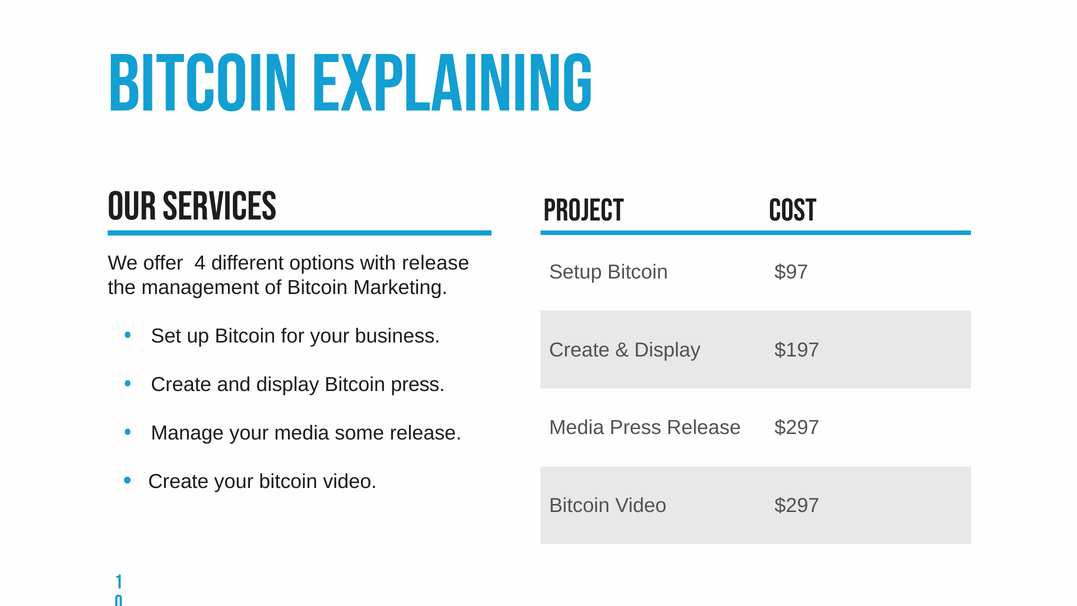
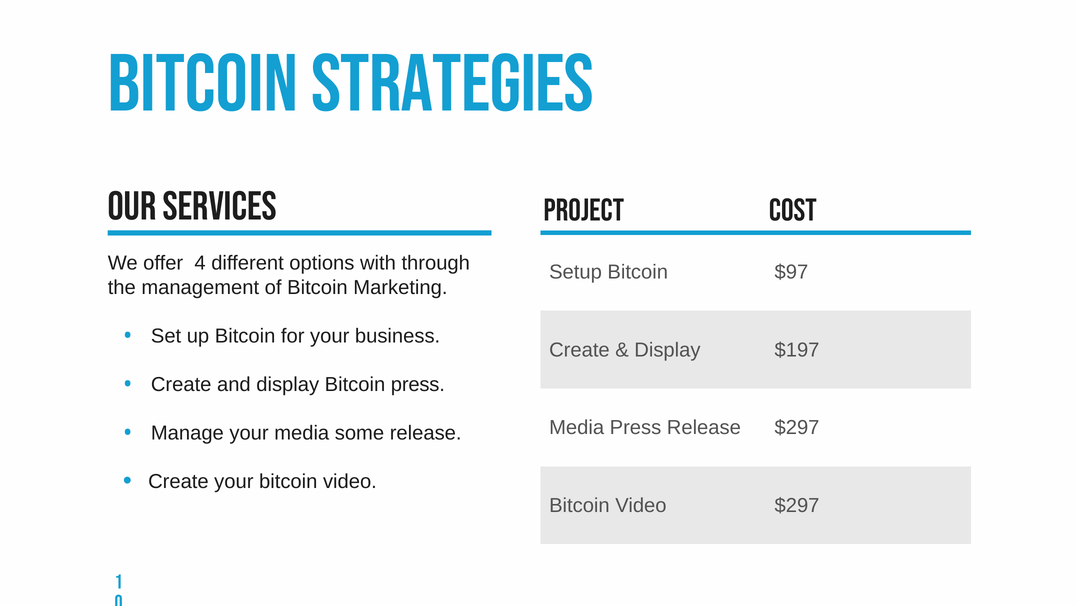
explaining: explaining -> strategies
with release: release -> through
